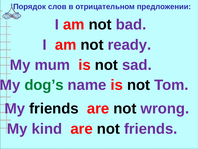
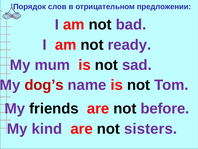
dog’s colour: green -> red
wrong: wrong -> before
not friends: friends -> sisters
